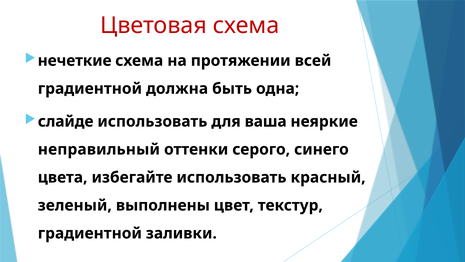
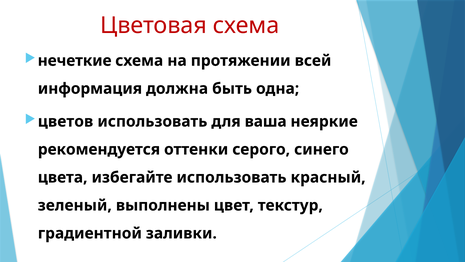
градиентной at (90, 88): градиентной -> информация
слайде: слайде -> цветов
неправильный: неправильный -> рекомендуется
